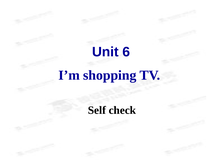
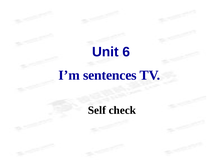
shopping: shopping -> sentences
